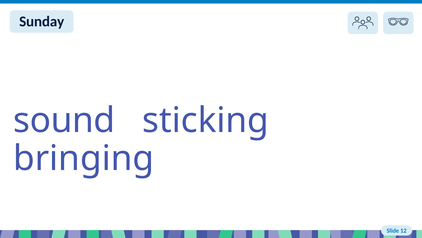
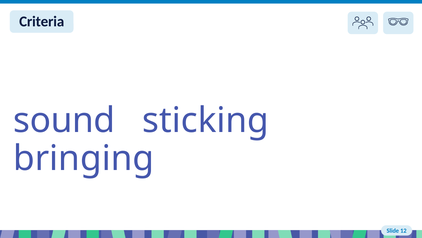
Sunday: Sunday -> Criteria
